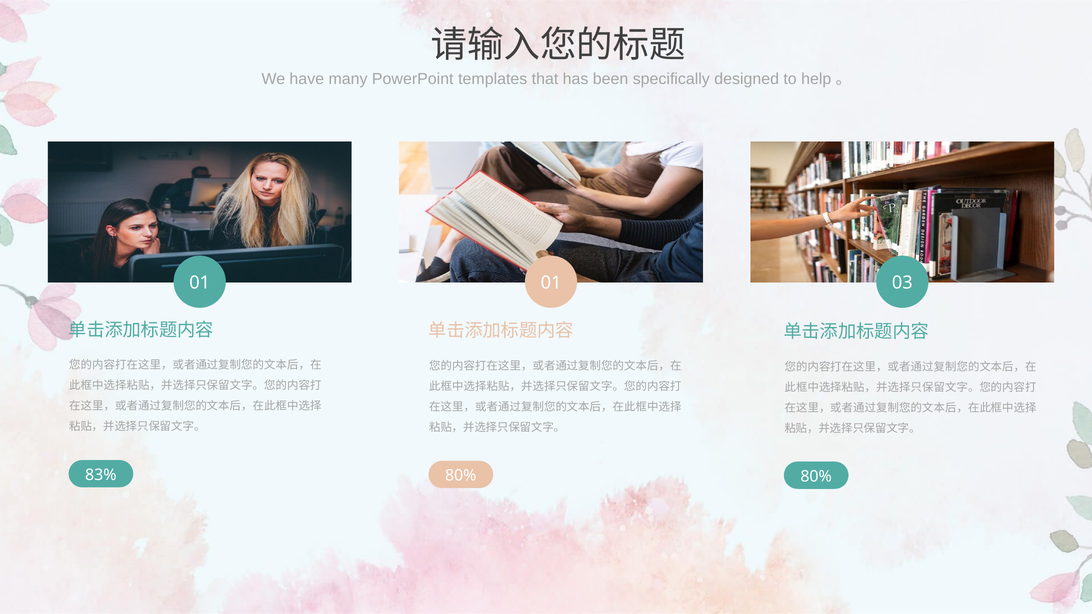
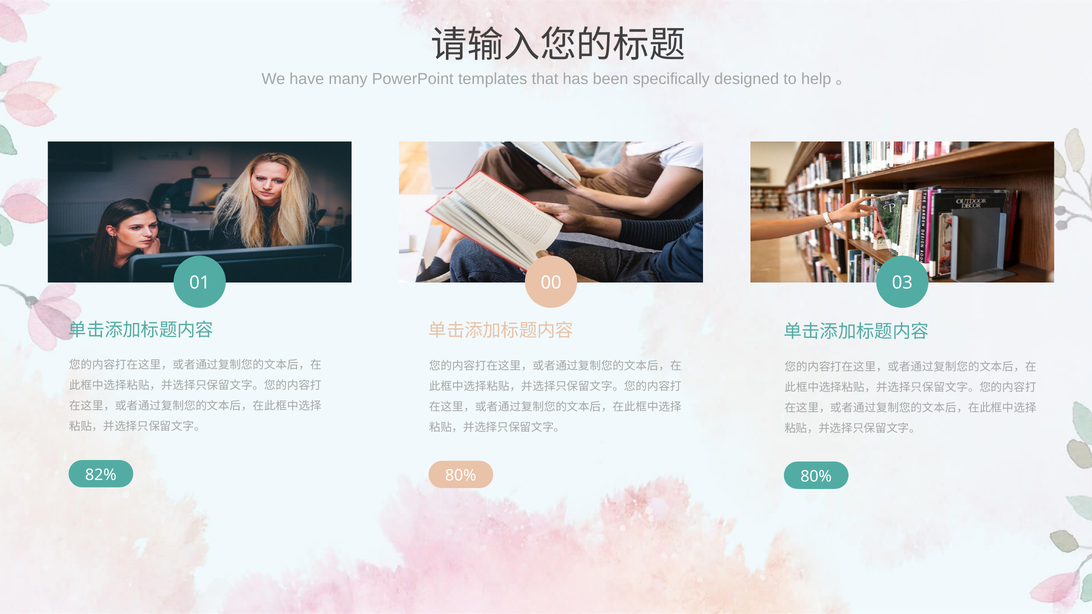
01 01: 01 -> 00
83%: 83% -> 82%
